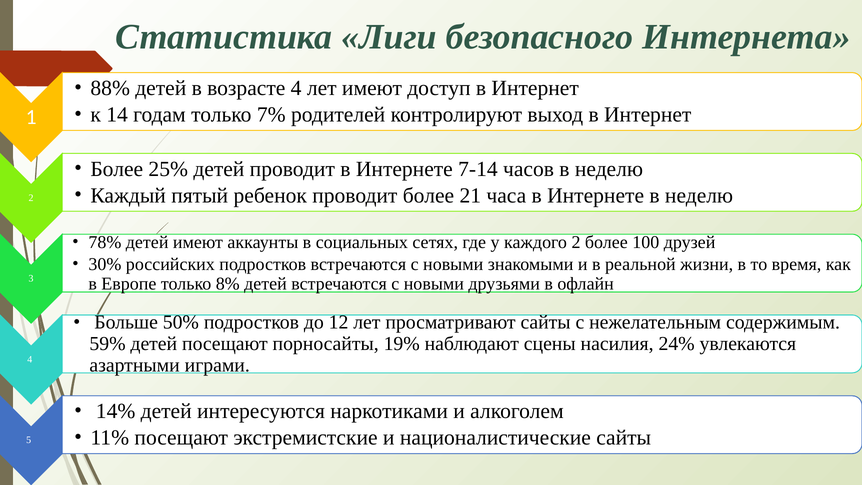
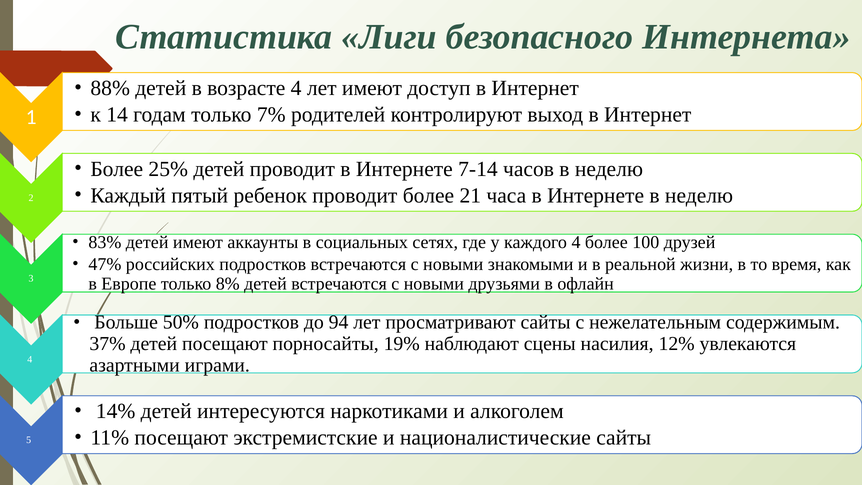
78%: 78% -> 83%
каждого 2: 2 -> 4
30%: 30% -> 47%
12: 12 -> 94
59%: 59% -> 37%
24%: 24% -> 12%
